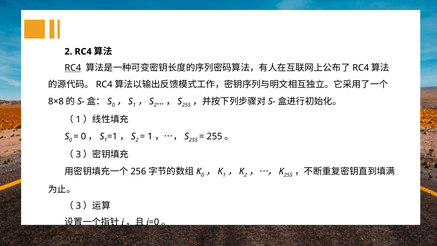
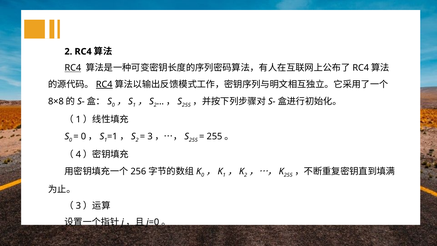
RC4 at (104, 84) underline: none -> present
1 at (150, 136): 1 -> 3
3 at (78, 154): 3 -> 4
